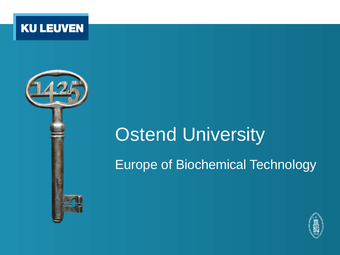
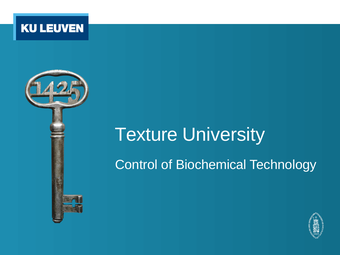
Ostend: Ostend -> Texture
Europe: Europe -> Control
